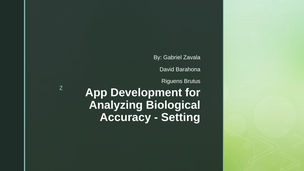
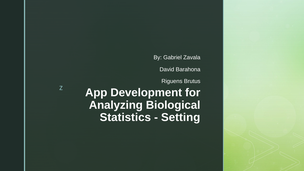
Accuracy: Accuracy -> Statistics
